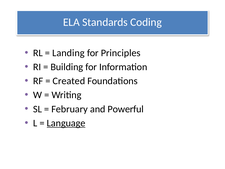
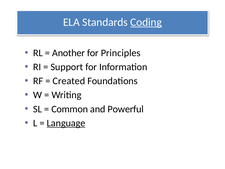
Coding underline: none -> present
Landing: Landing -> Another
Building: Building -> Support
February: February -> Common
